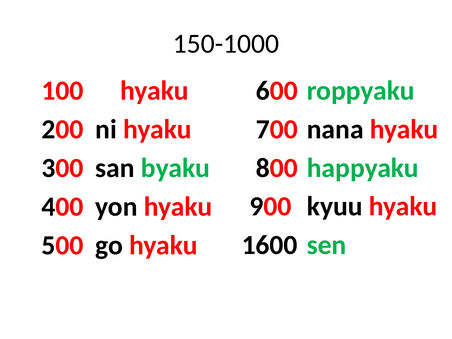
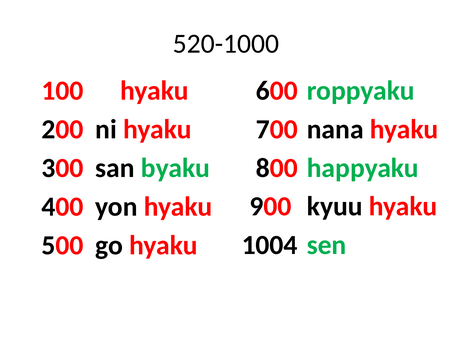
150-1000: 150-1000 -> 520-1000
1600: 1600 -> 1004
